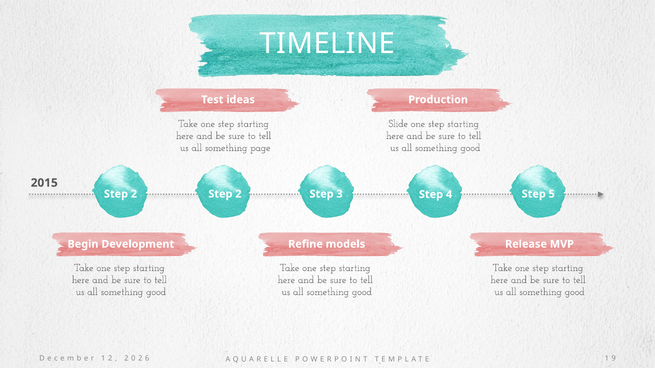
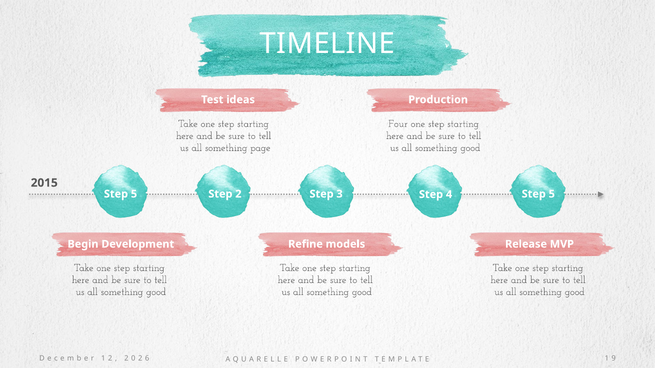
Slide: Slide -> Four
2 at (134, 194): 2 -> 5
